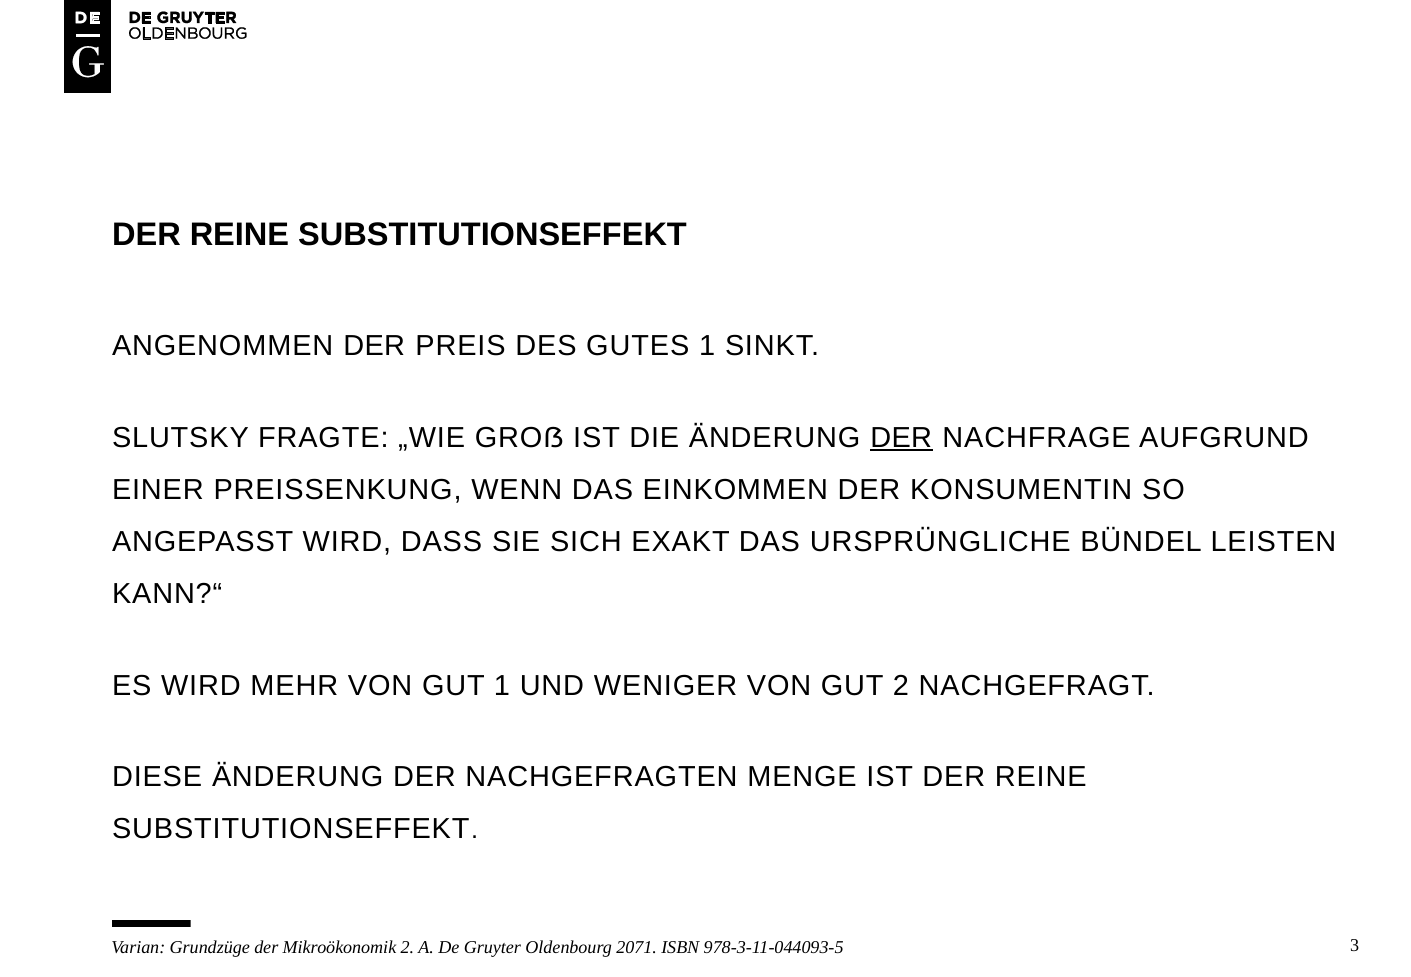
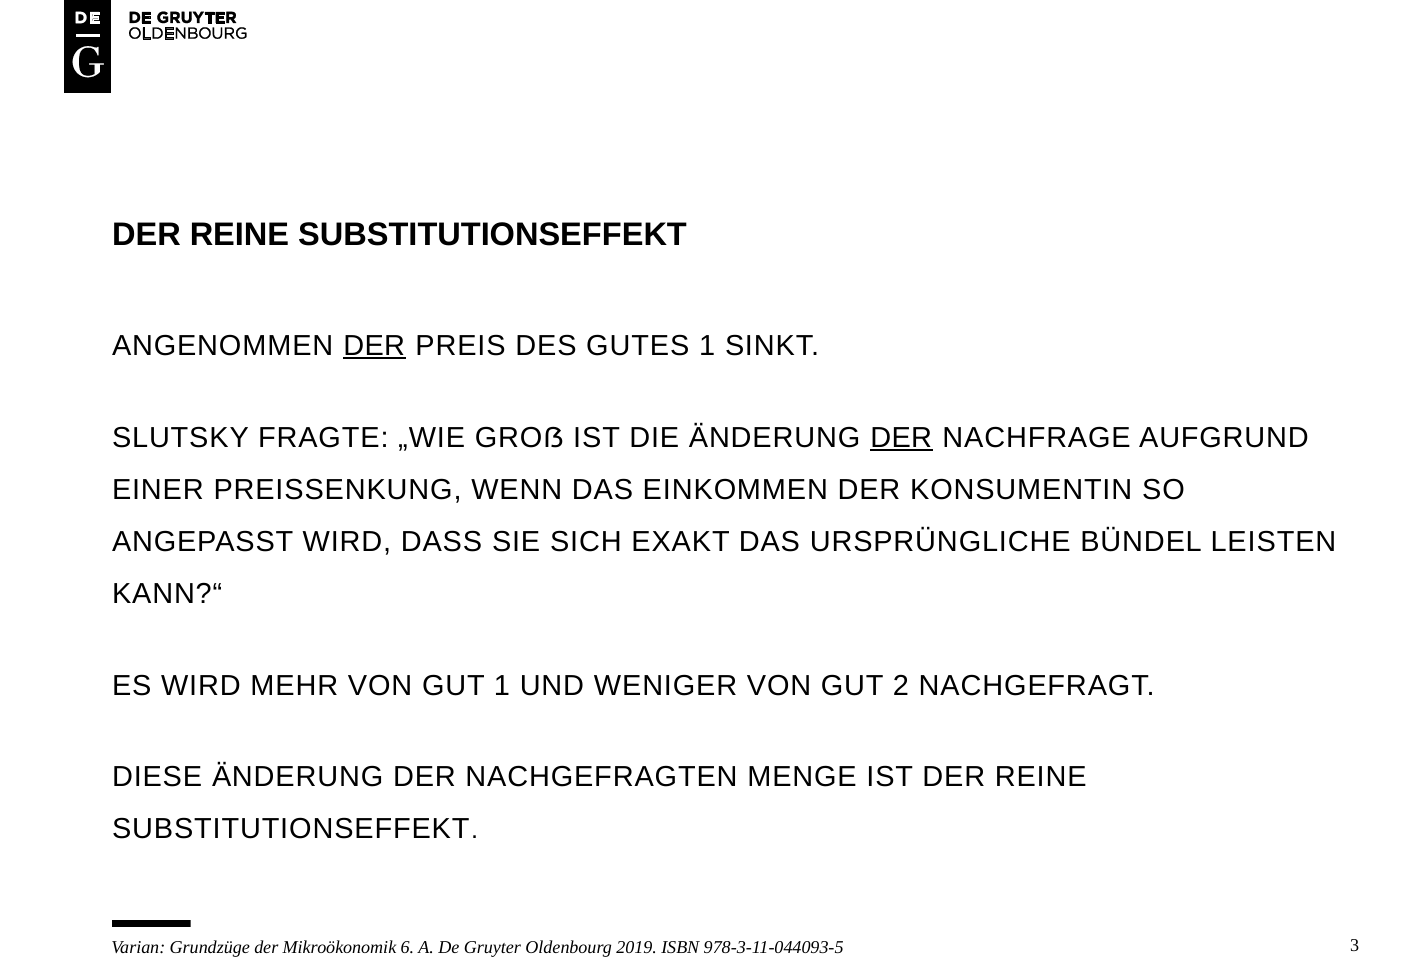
DER at (374, 346) underline: none -> present
Mikroökonomik 2: 2 -> 6
2071: 2071 -> 2019
